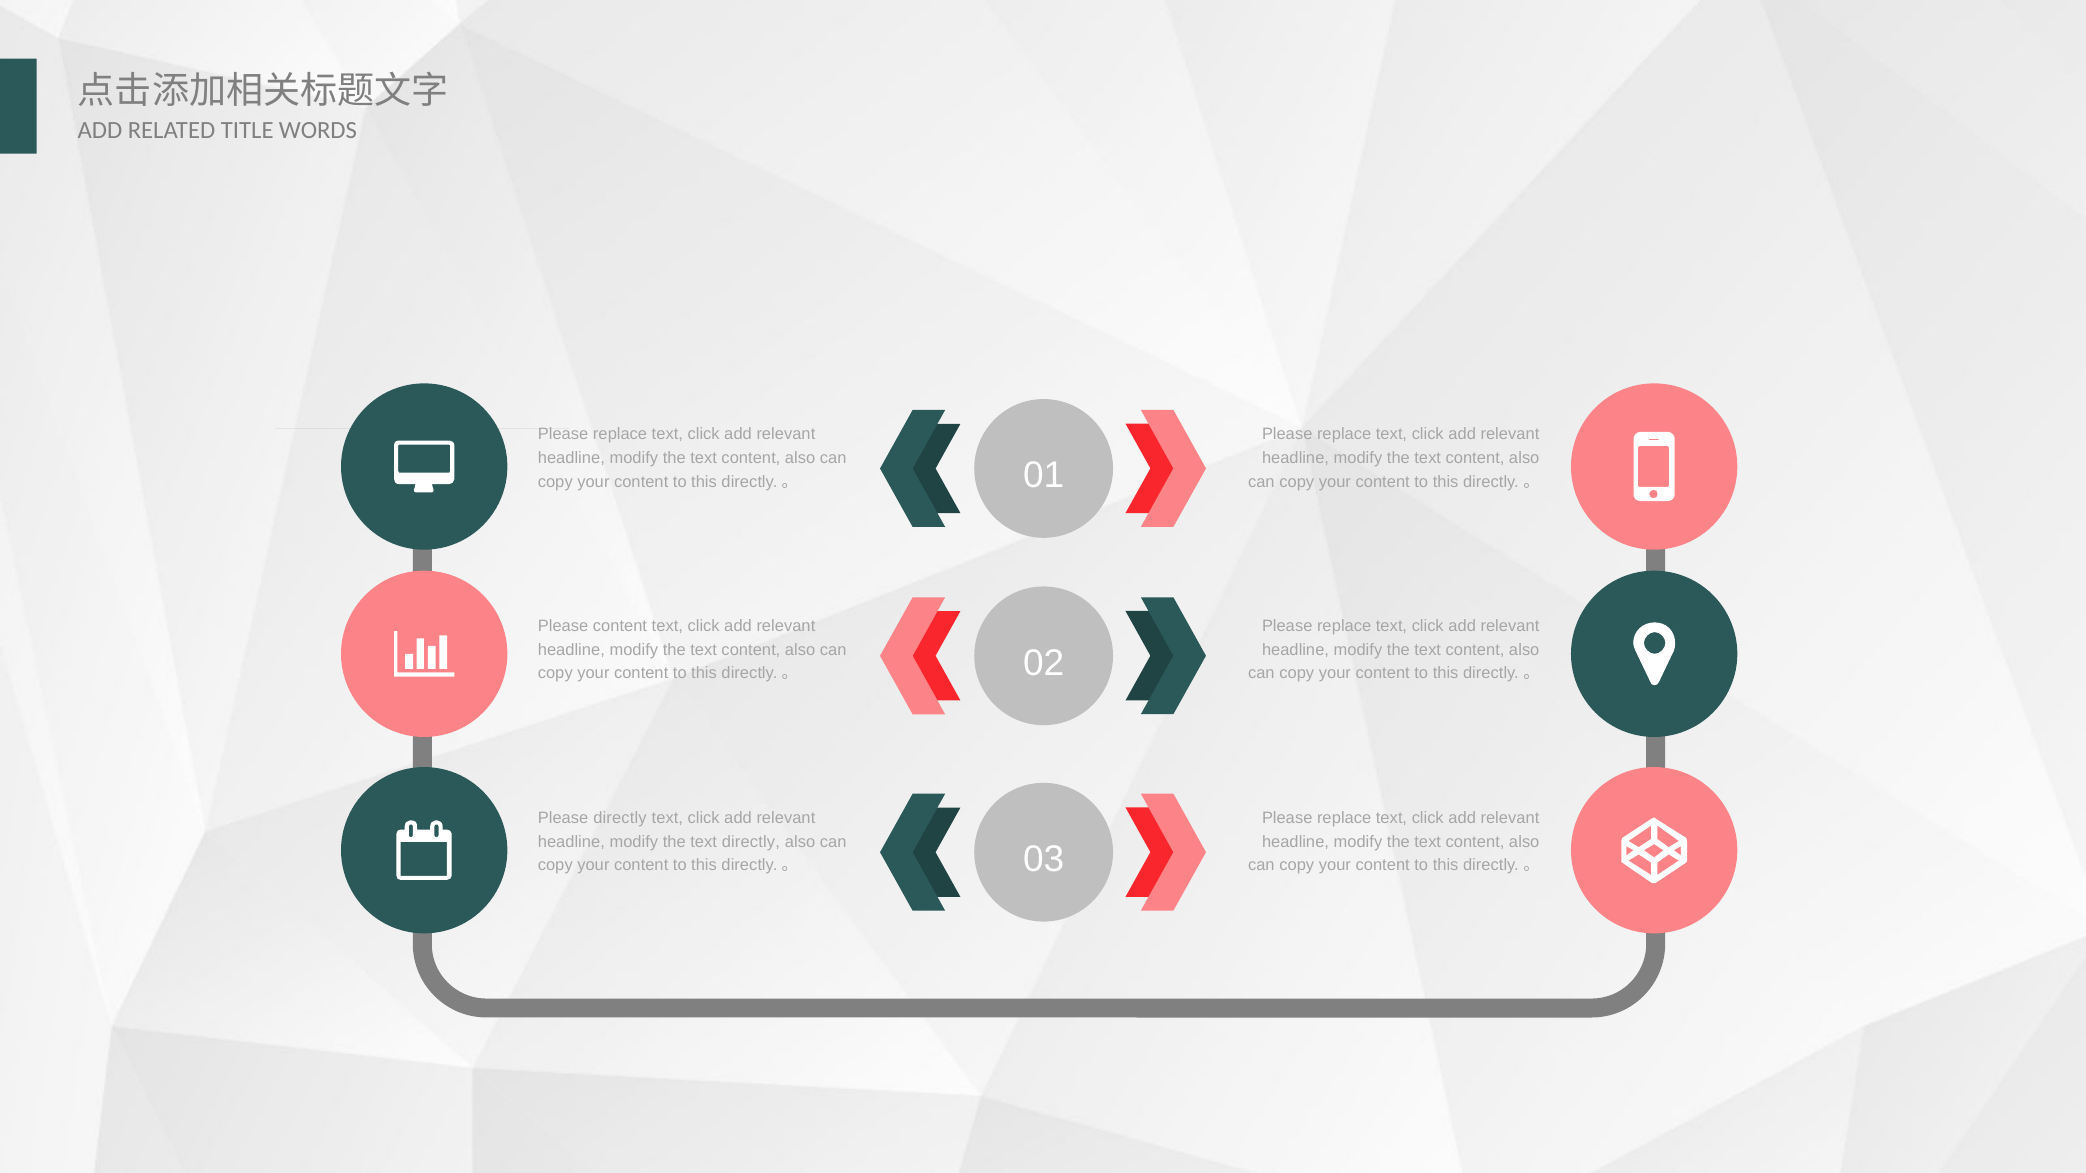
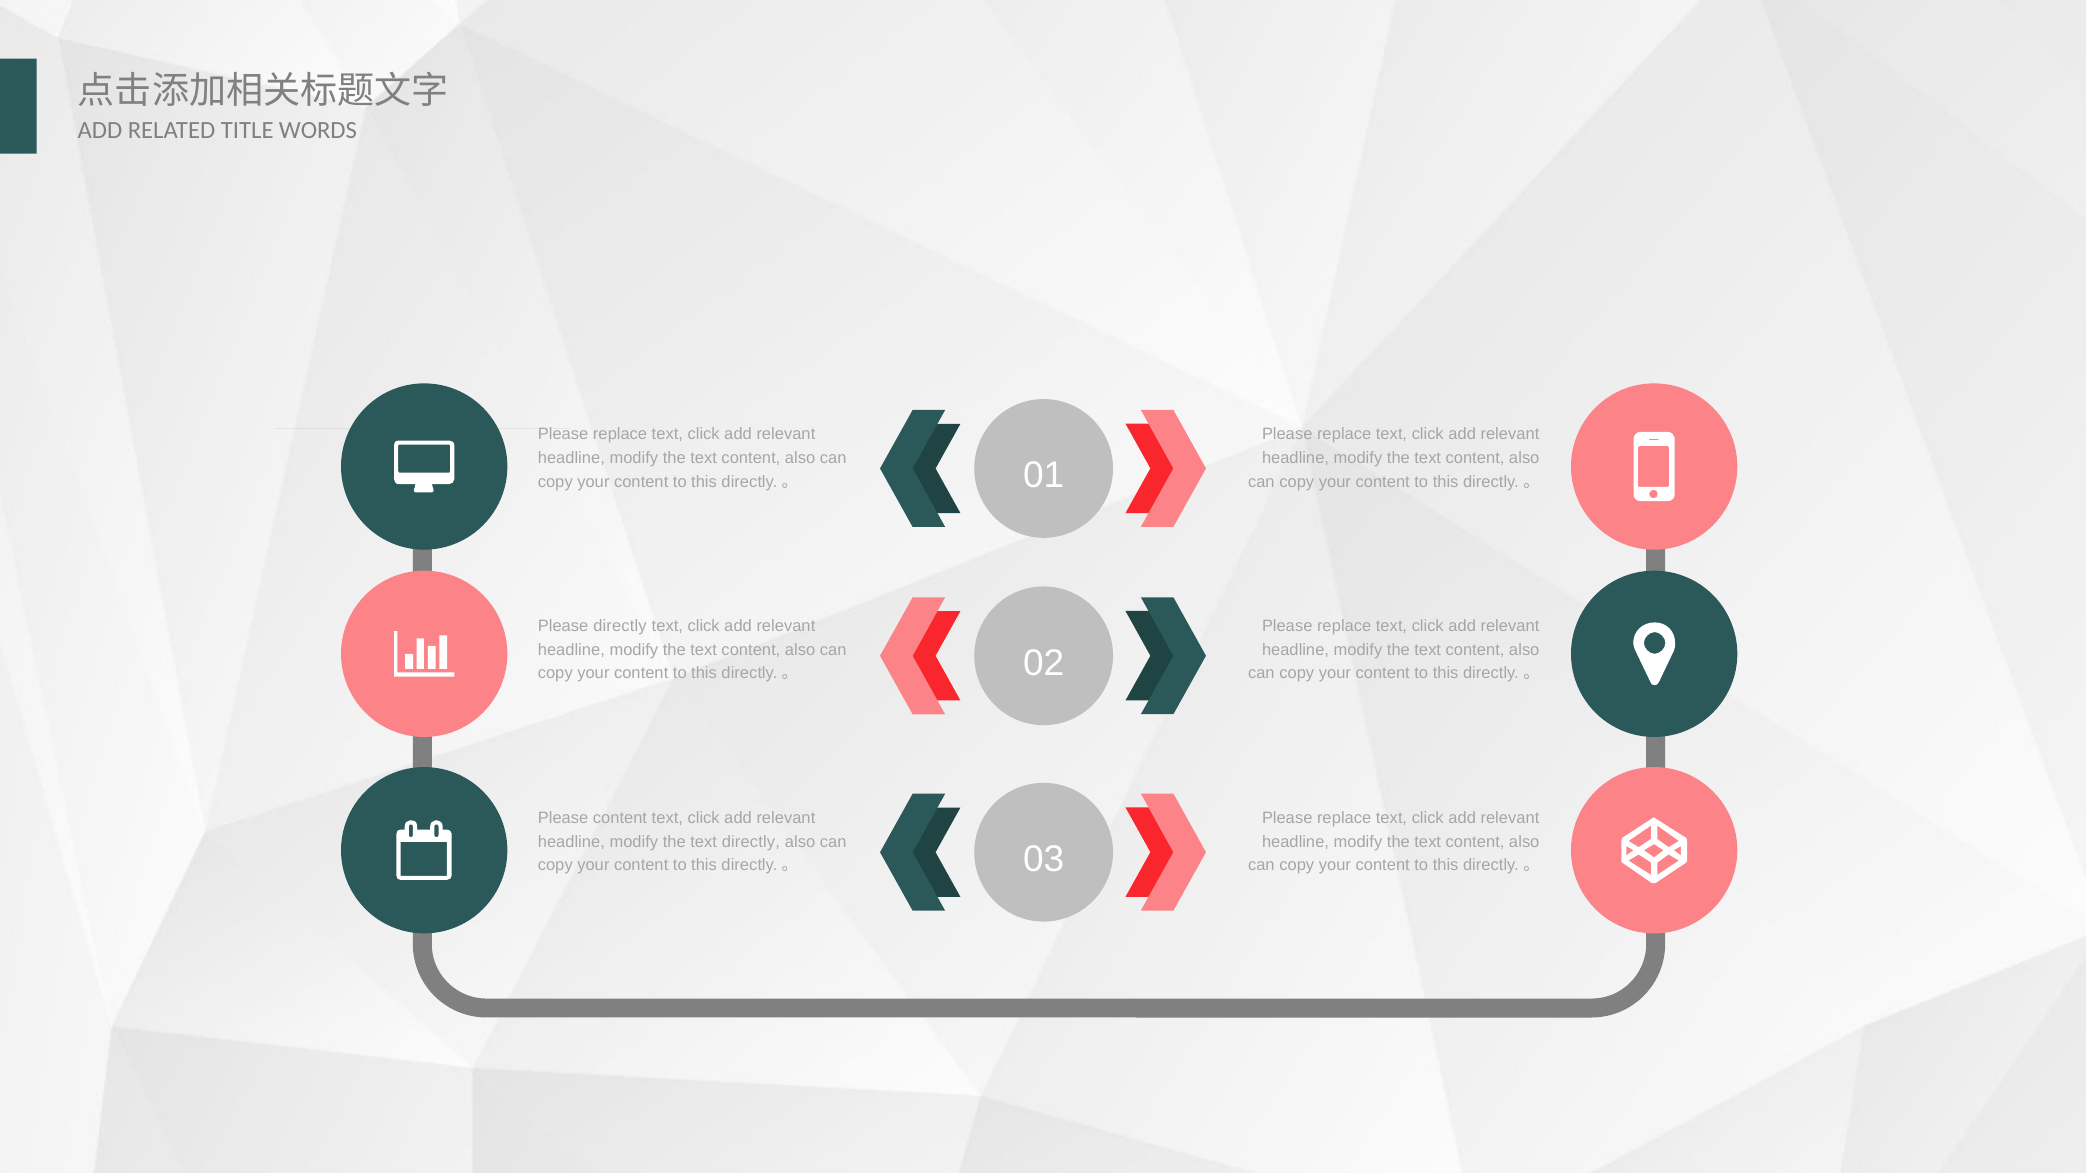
Please content: content -> directly
Please directly: directly -> content
